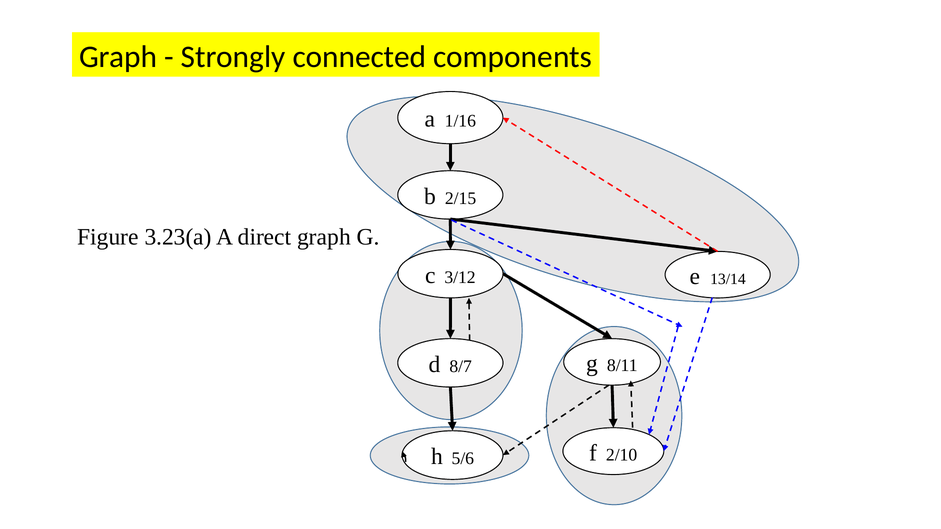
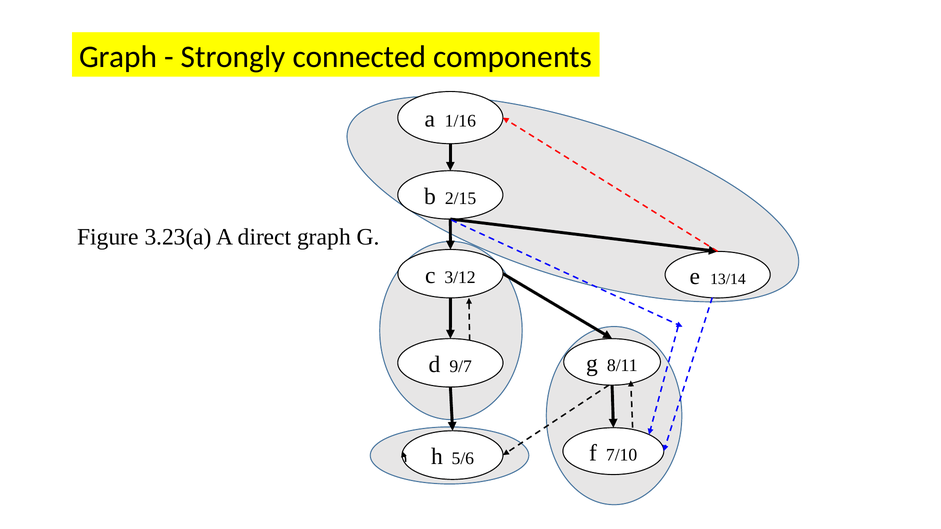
8/7: 8/7 -> 9/7
2/10: 2/10 -> 7/10
